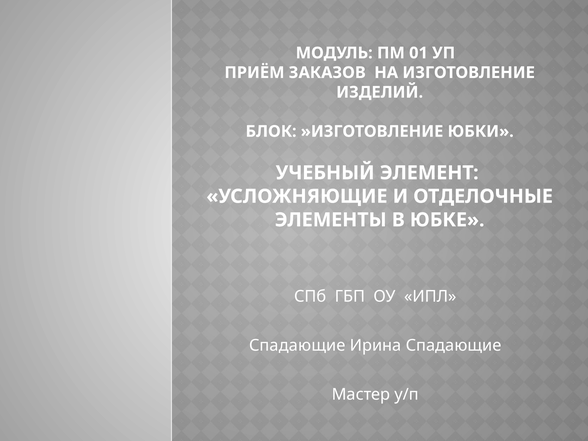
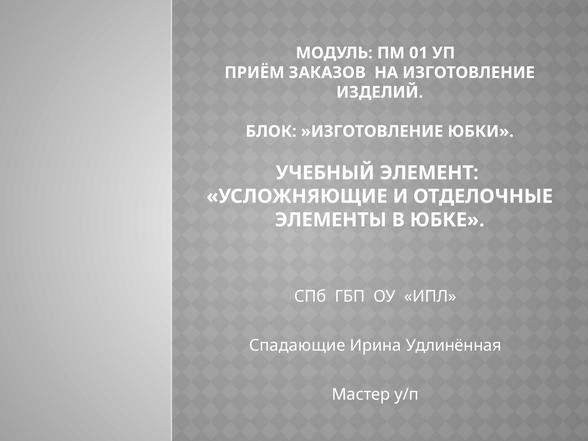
Ирина Спадающие: Спадающие -> Удлинённая
